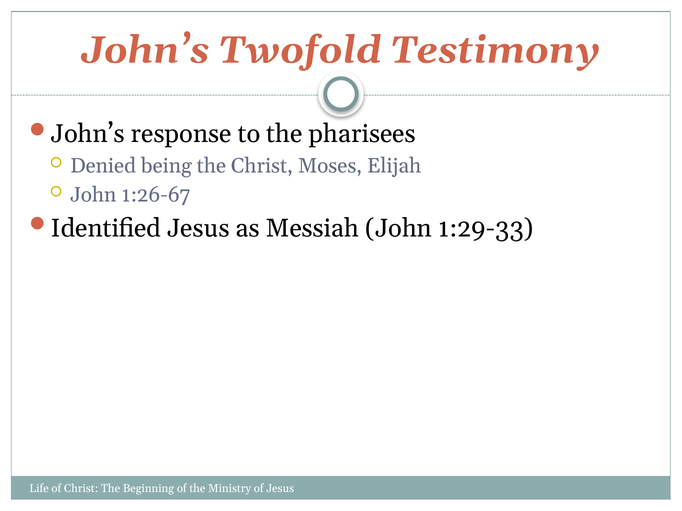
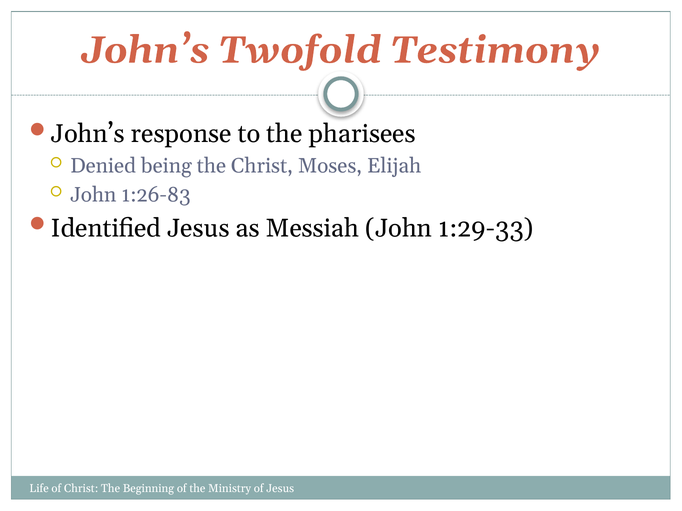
1:26-67: 1:26-67 -> 1:26-83
